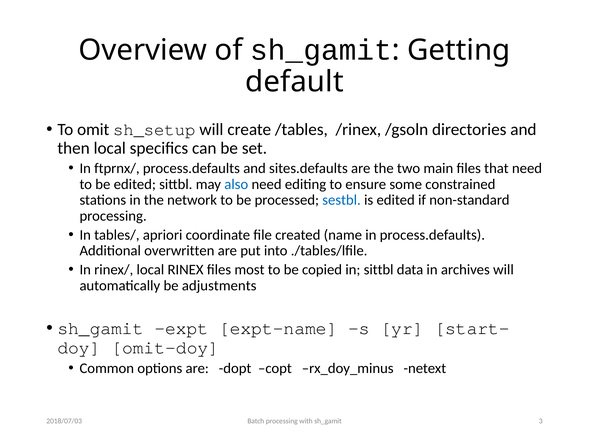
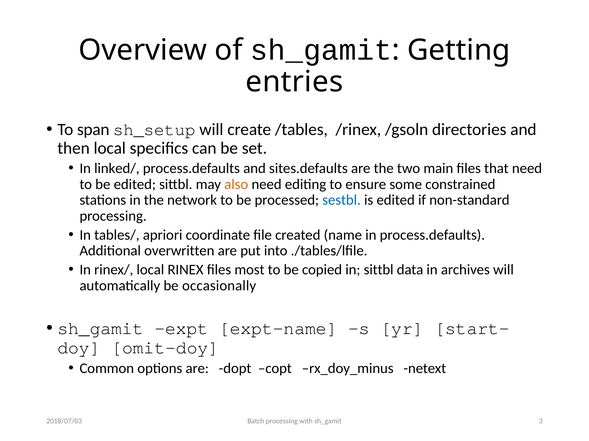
default: default -> entries
omit: omit -> span
ftprnx/: ftprnx/ -> linked/
also colour: blue -> orange
adjustments: adjustments -> occasionally
